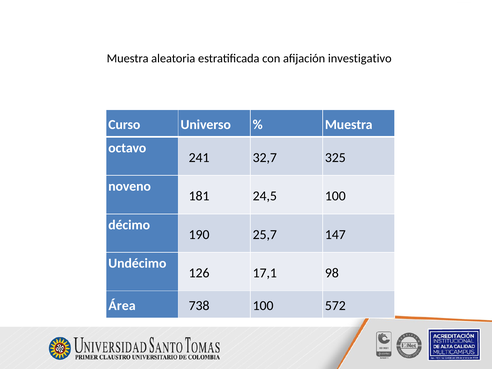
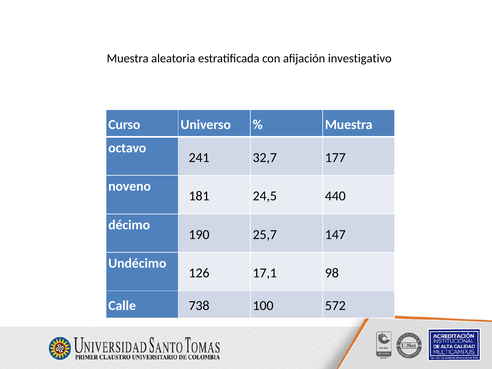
325: 325 -> 177
24,5 100: 100 -> 440
Área: Área -> Calle
